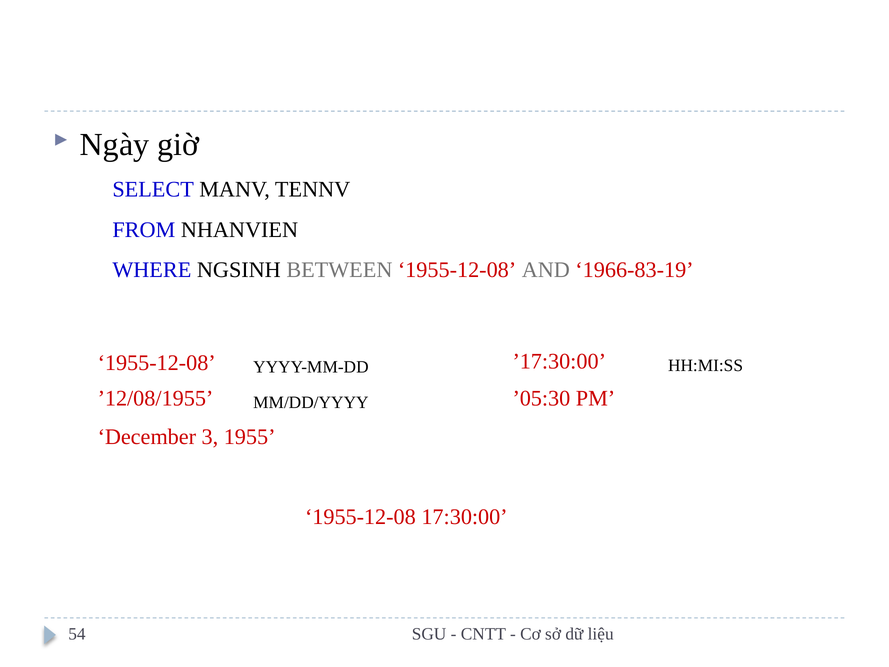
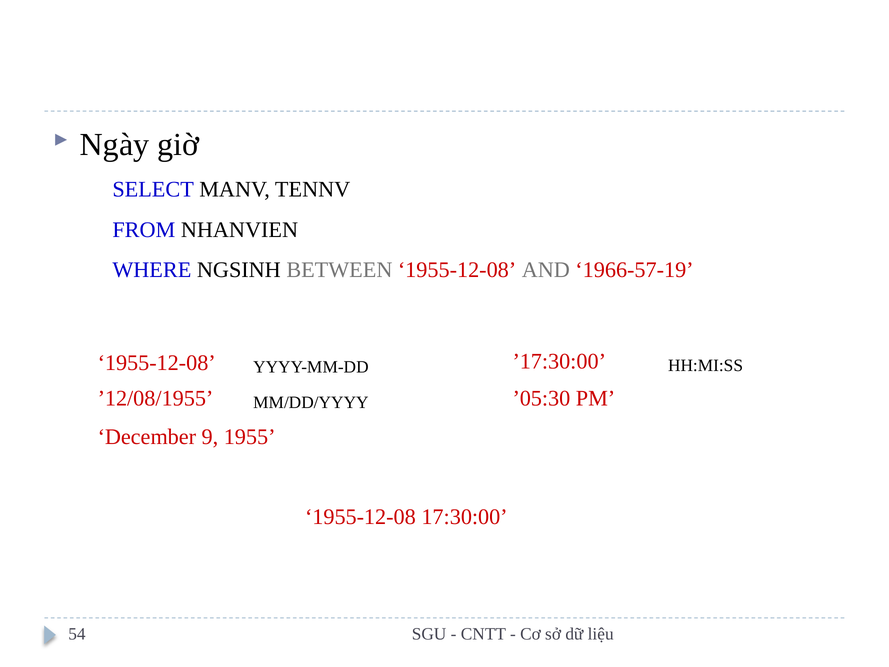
1966-83-19: 1966-83-19 -> 1966-57-19
3: 3 -> 9
